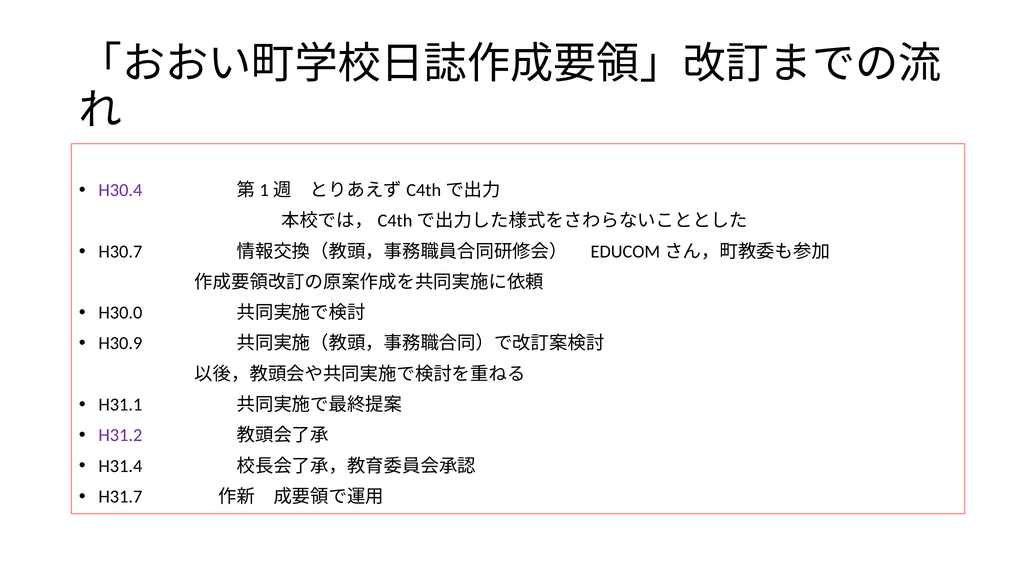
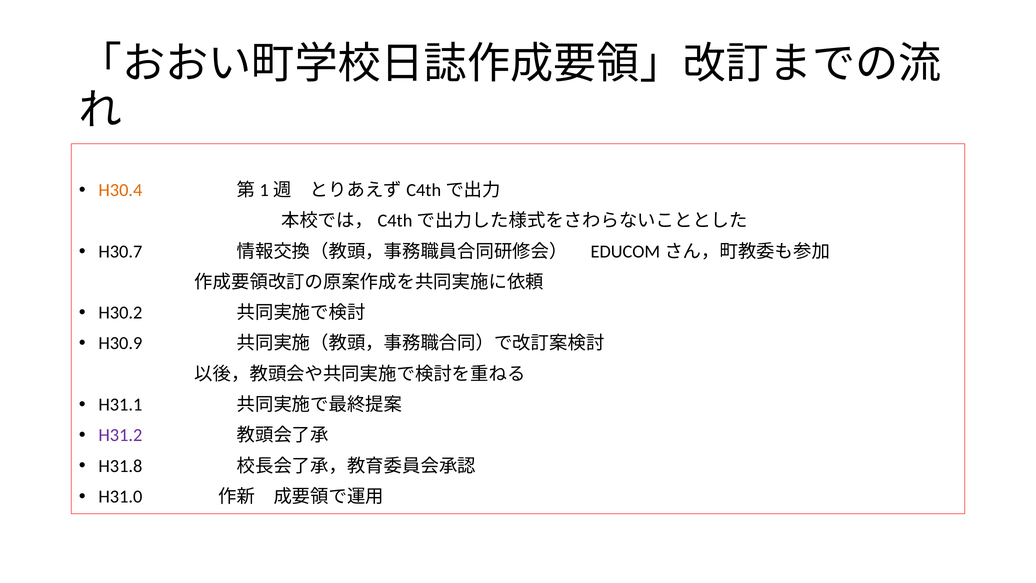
H30.4 colour: purple -> orange
H30.0: H30.0 -> H30.2
H31.4: H31.4 -> H31.8
H31.7: H31.7 -> H31.0
